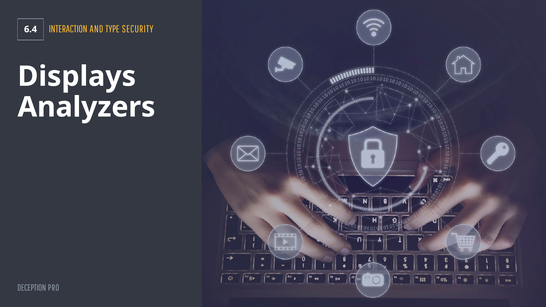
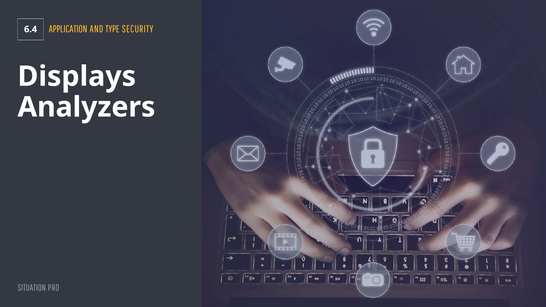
INTERACTION: INTERACTION -> APPLICATION
DECEPTION: DECEPTION -> SITUATION
